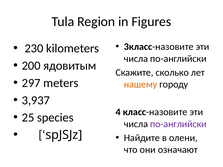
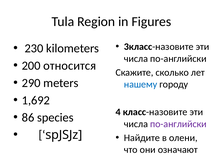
ядовитым: ядовитым -> относится
297: 297 -> 290
нашему colour: orange -> blue
3,937: 3,937 -> 1,692
25: 25 -> 86
